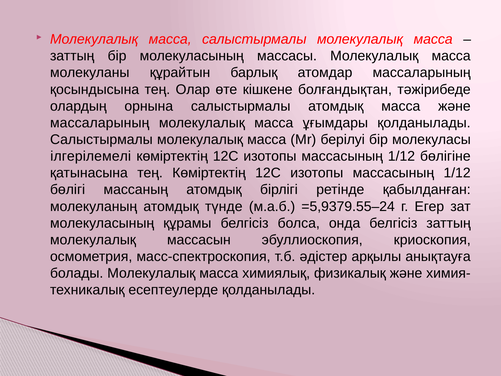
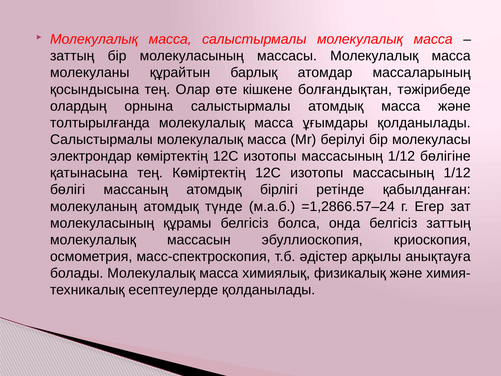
массаларының at (100, 123): массаларының -> толтырылғанда
ілгерілемелі: ілгерілемелі -> электрондар
=5,9379.55–24: =5,9379.55–24 -> =1,2866.57–24
